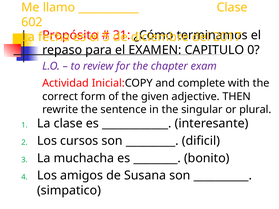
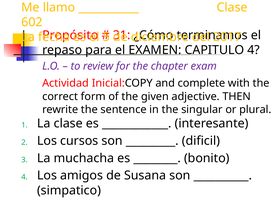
CAPITULO 0: 0 -> 4
